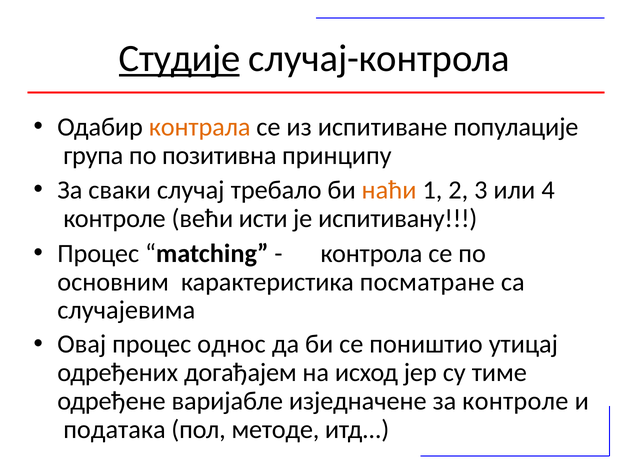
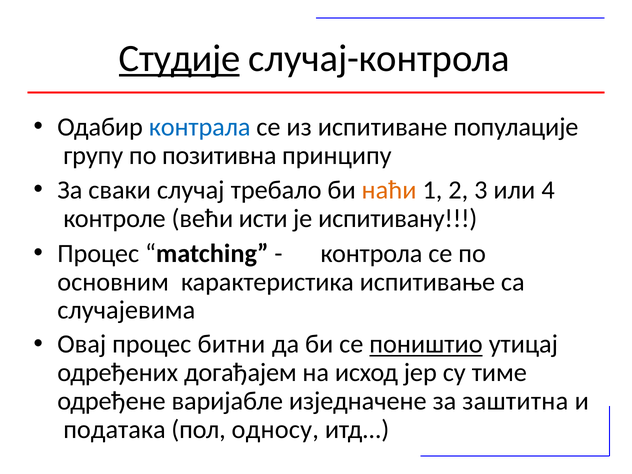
контрала colour: orange -> blue
група: група -> групу
посматране: посматране -> испитивање
однос: однос -> битни
поништио underline: none -> present
за контроле: контроле -> заштитна
методе: методе -> односу
